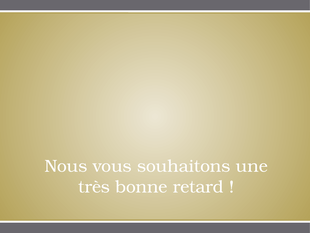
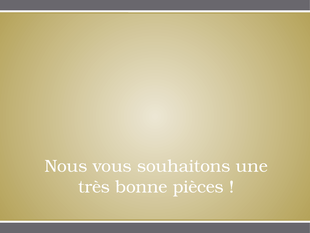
retard: retard -> pièces
